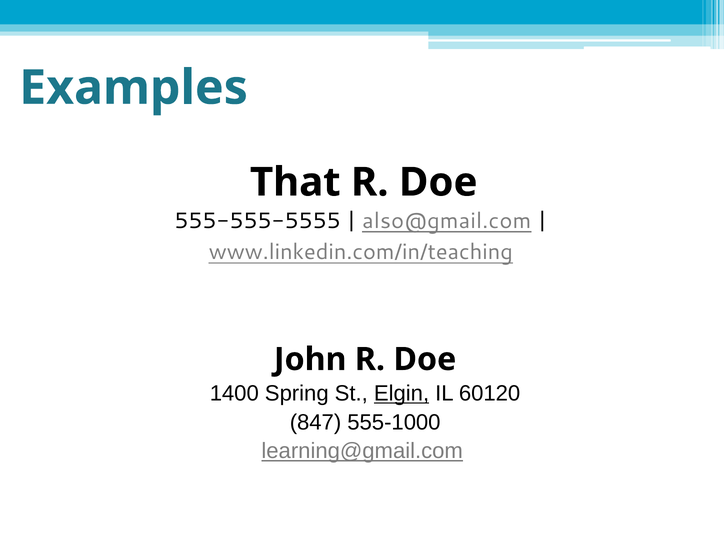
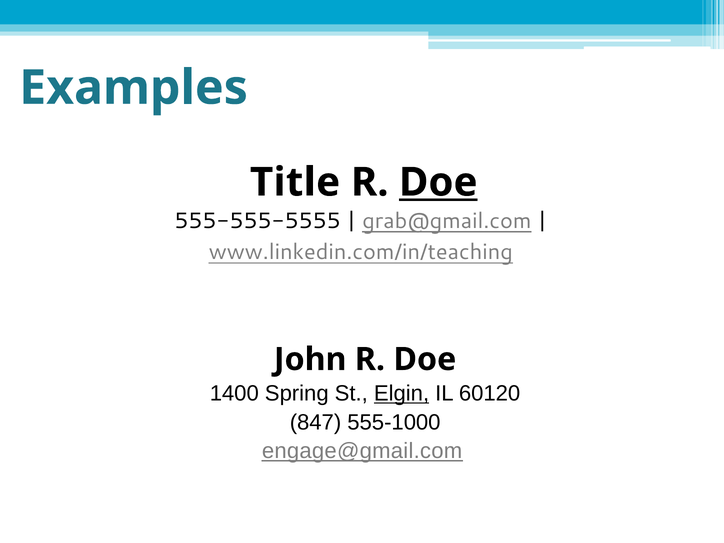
That: That -> Title
Doe at (438, 182) underline: none -> present
also@gmail.com: also@gmail.com -> grab@gmail.com
learning@gmail.com: learning@gmail.com -> engage@gmail.com
